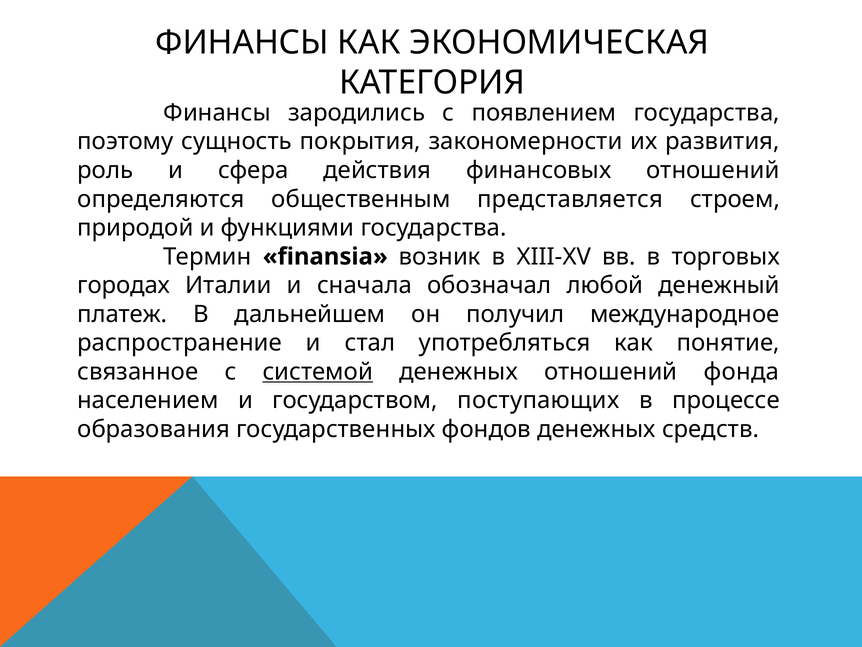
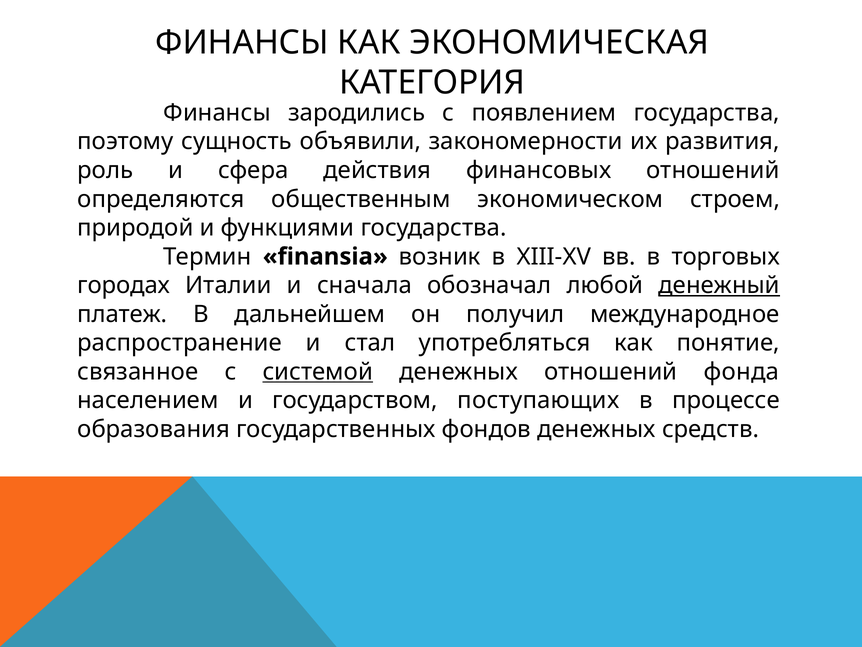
покрытия: покрытия -> объявили
представляется: представляется -> экономическом
денежный underline: none -> present
